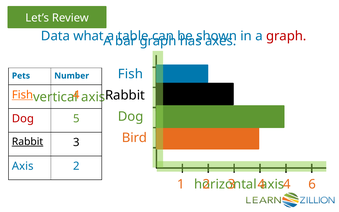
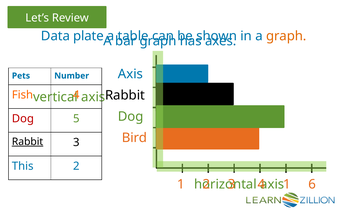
what: what -> plate
graph at (286, 36) colour: red -> orange
Fish at (130, 74): Fish -> Axis
Fish at (22, 95) underline: present -> none
Axis at (23, 166): Axis -> This
4 at (287, 184): 4 -> 1
